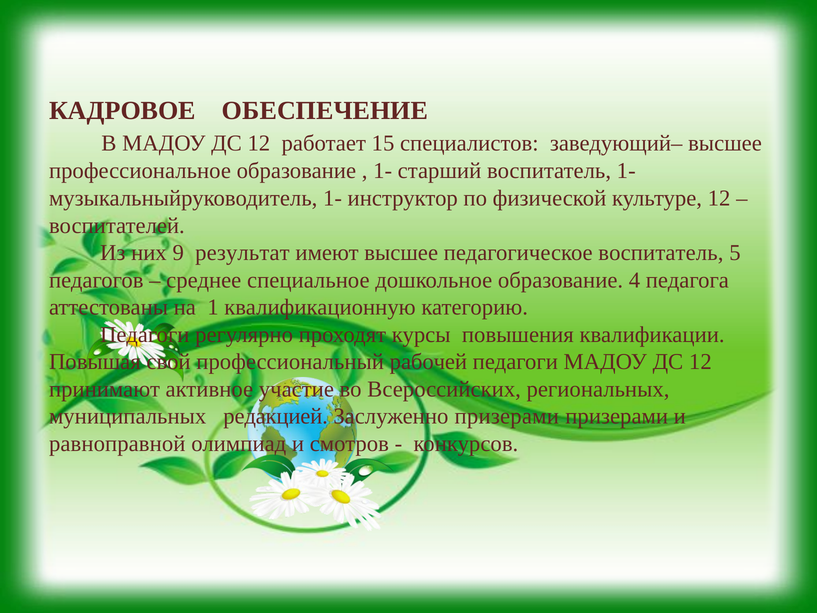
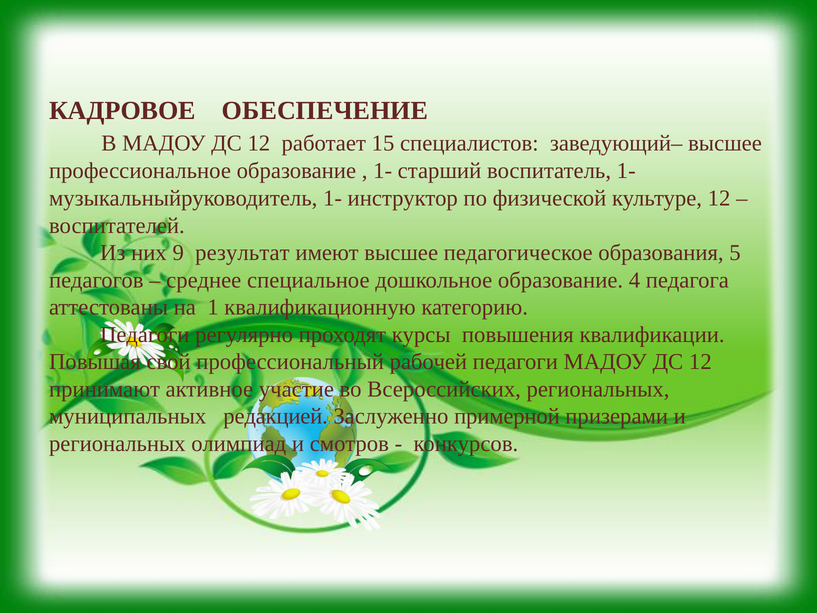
педагогическое воспитатель: воспитатель -> образования
Заслуженно призерами: призерами -> примерной
равноправной at (117, 443): равноправной -> региональных
